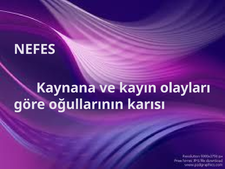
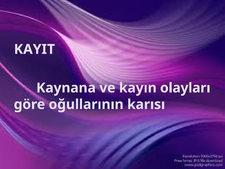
NEFES: NEFES -> KAYIT
